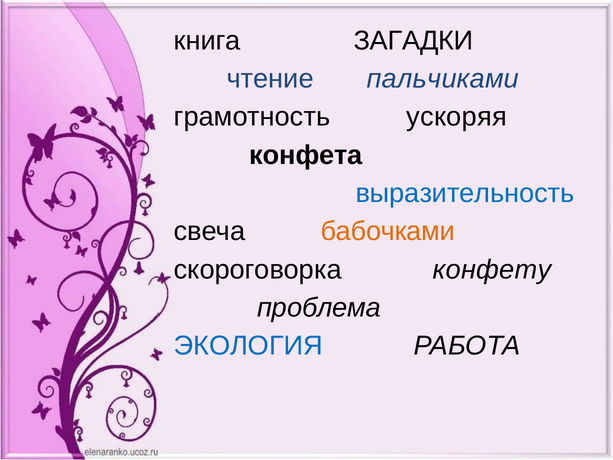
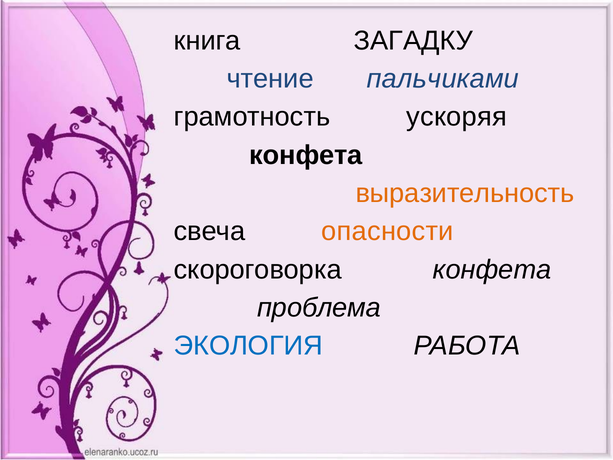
ЗАГАДКИ: ЗАГАДКИ -> ЗАГАДКУ
выразительность colour: blue -> orange
бабочками: бабочками -> опасности
скороговорка конфету: конфету -> конфета
